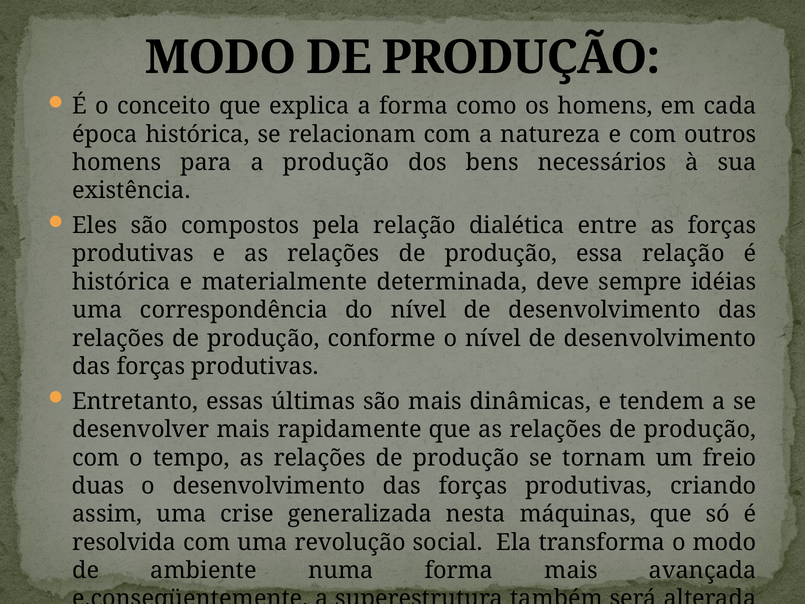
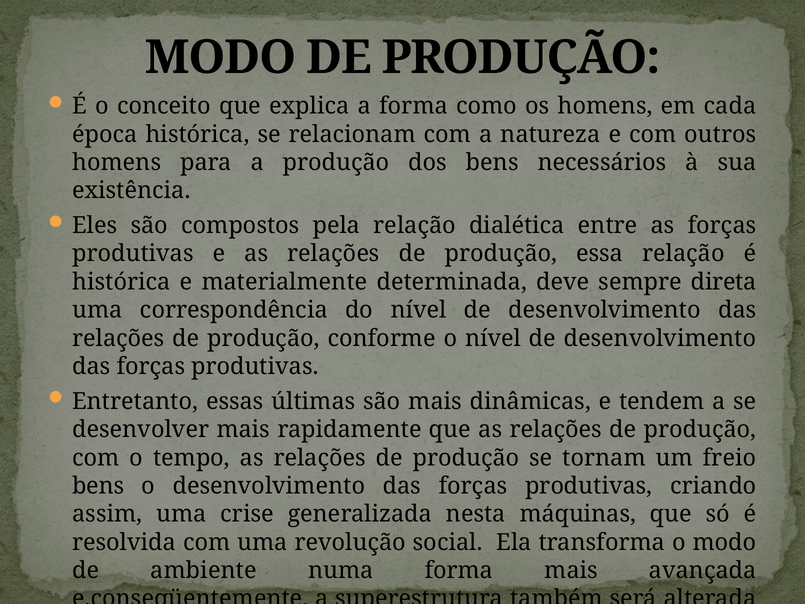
idéias: idéias -> direta
duas at (98, 486): duas -> bens
